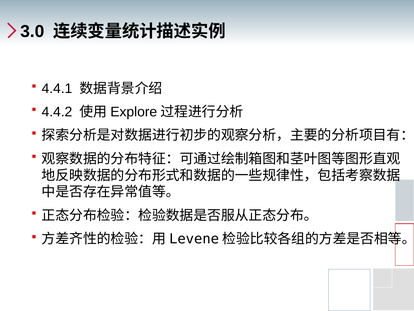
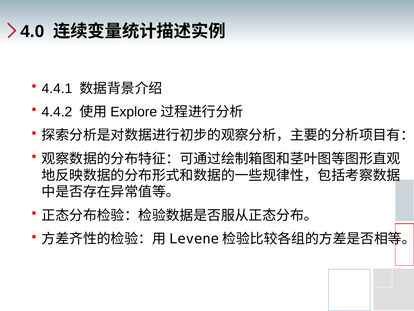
3.0: 3.0 -> 4.0
